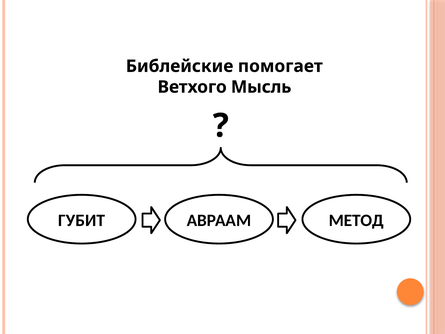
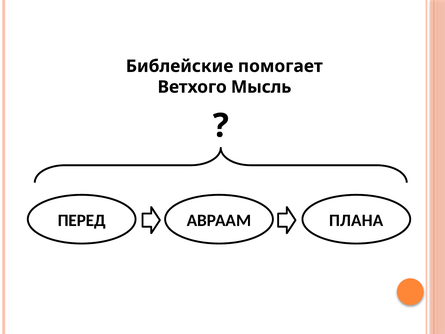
ГУБИТ: ГУБИТ -> ПЕРЕД
МЕТОД: МЕТОД -> ПЛАНА
